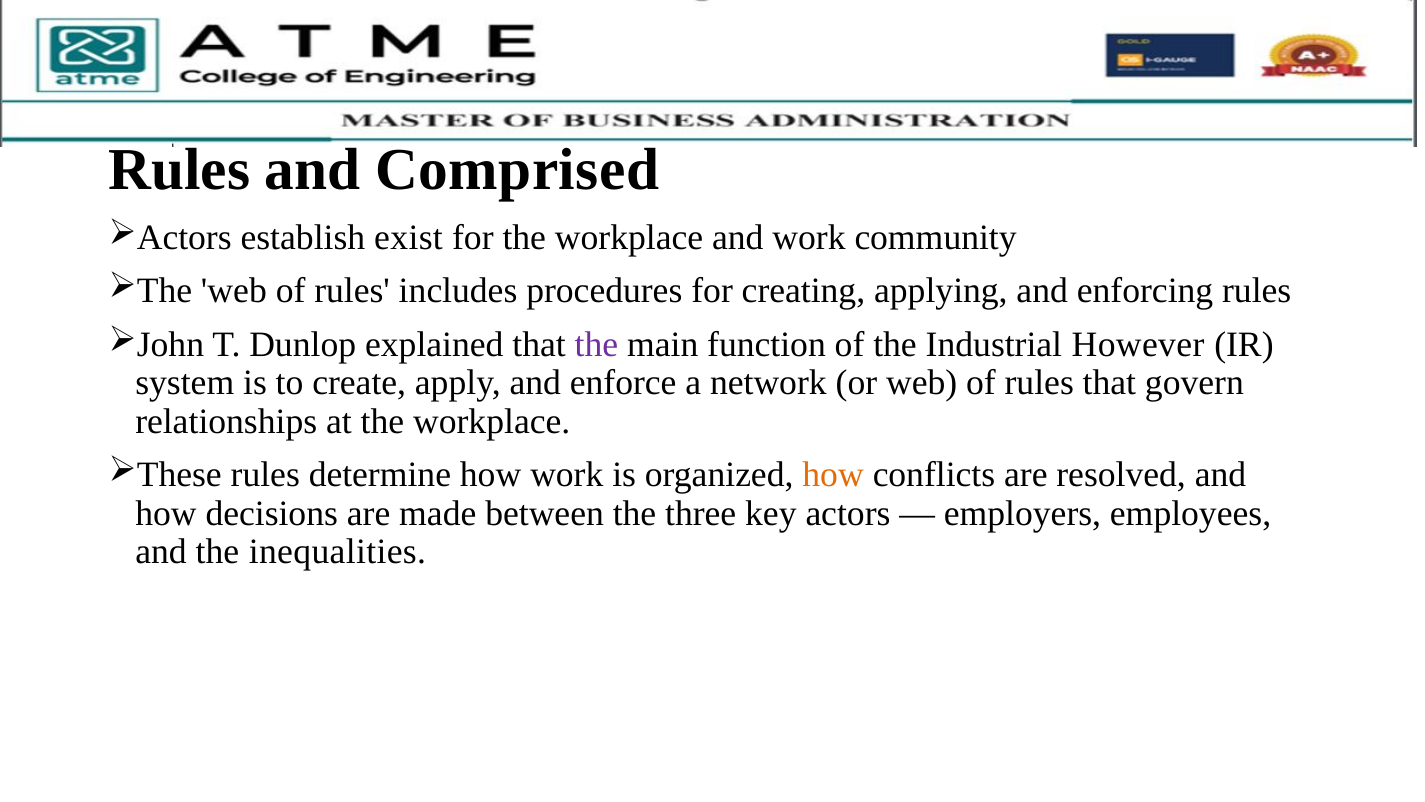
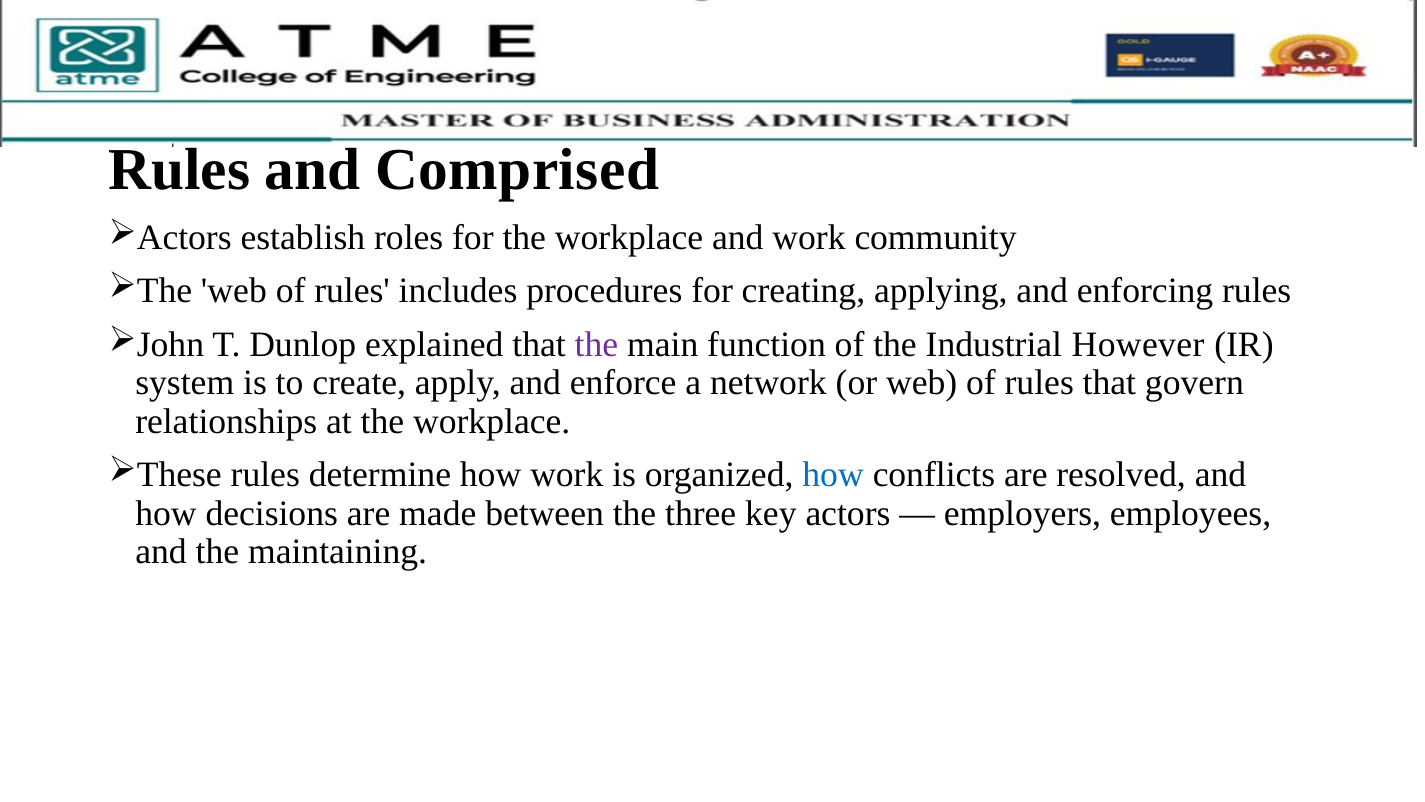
exist: exist -> roles
how at (833, 475) colour: orange -> blue
inequalities: inequalities -> maintaining
